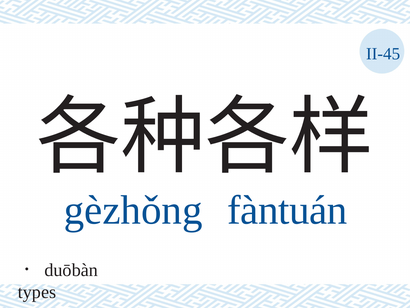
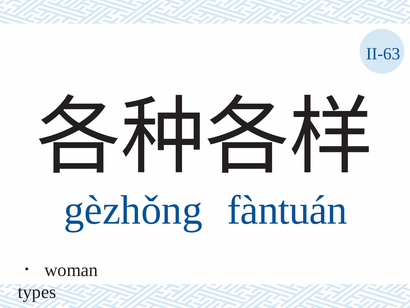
II-45: II-45 -> II-63
duōbàn: duōbàn -> woman
